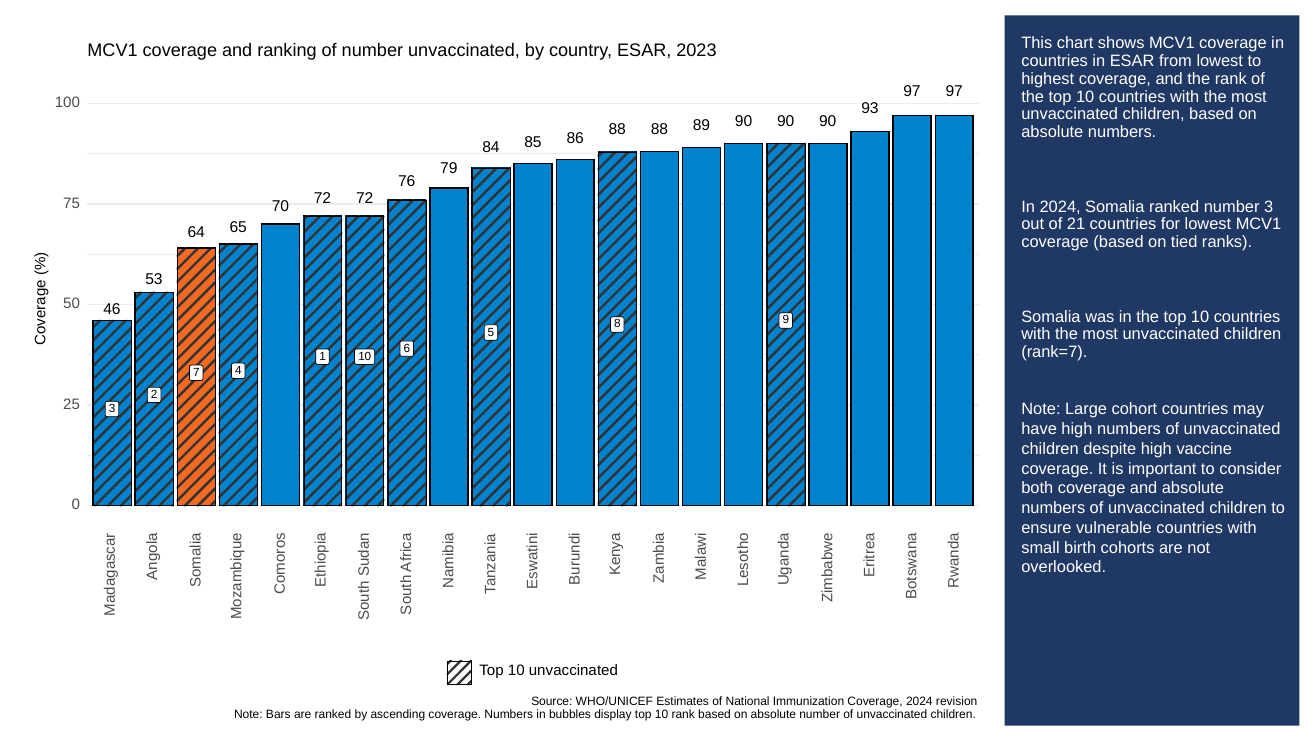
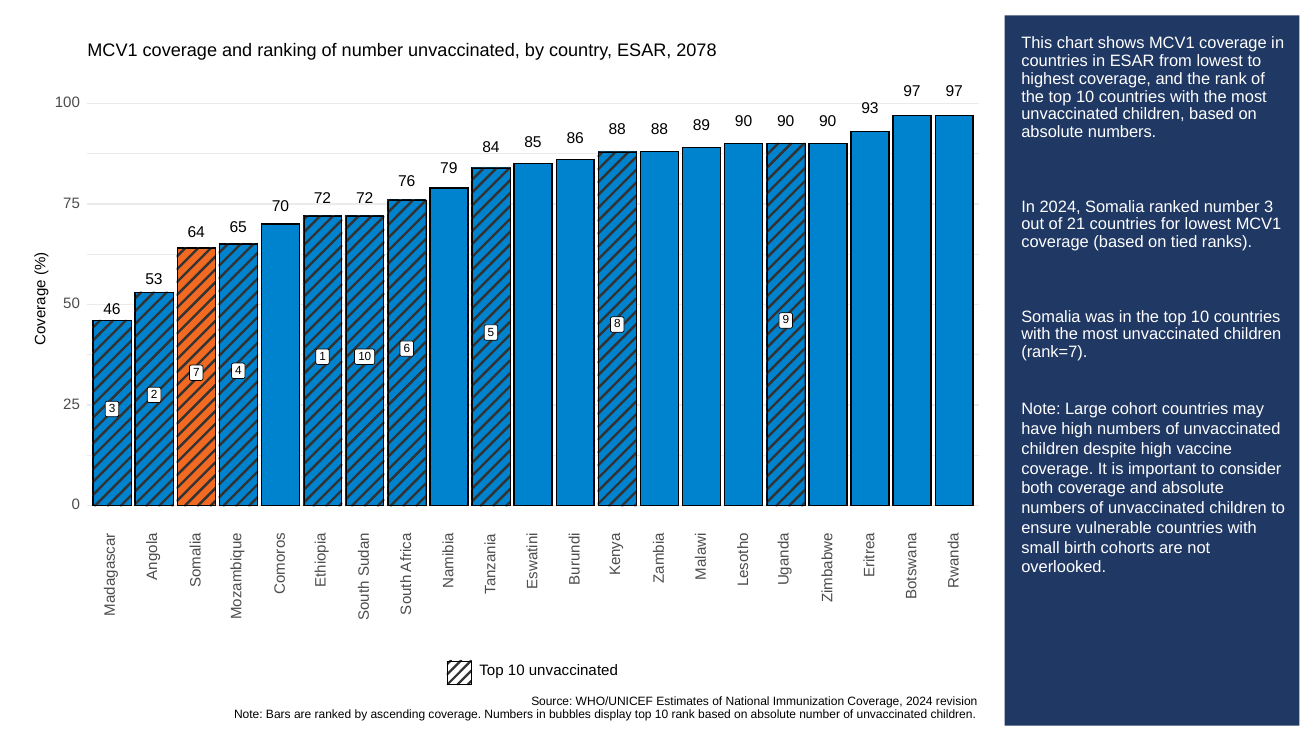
2023: 2023 -> 2078
